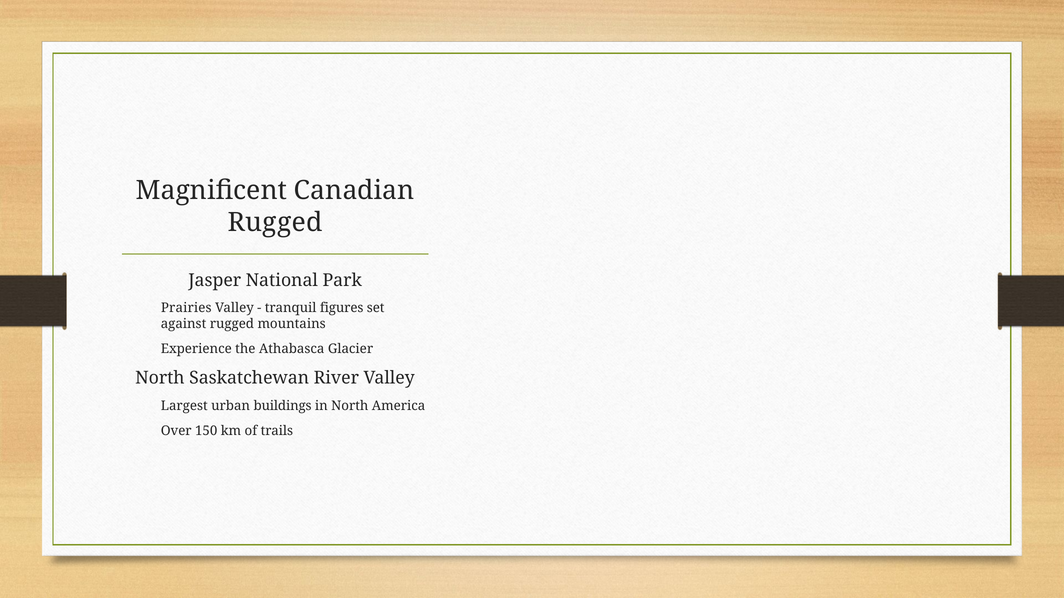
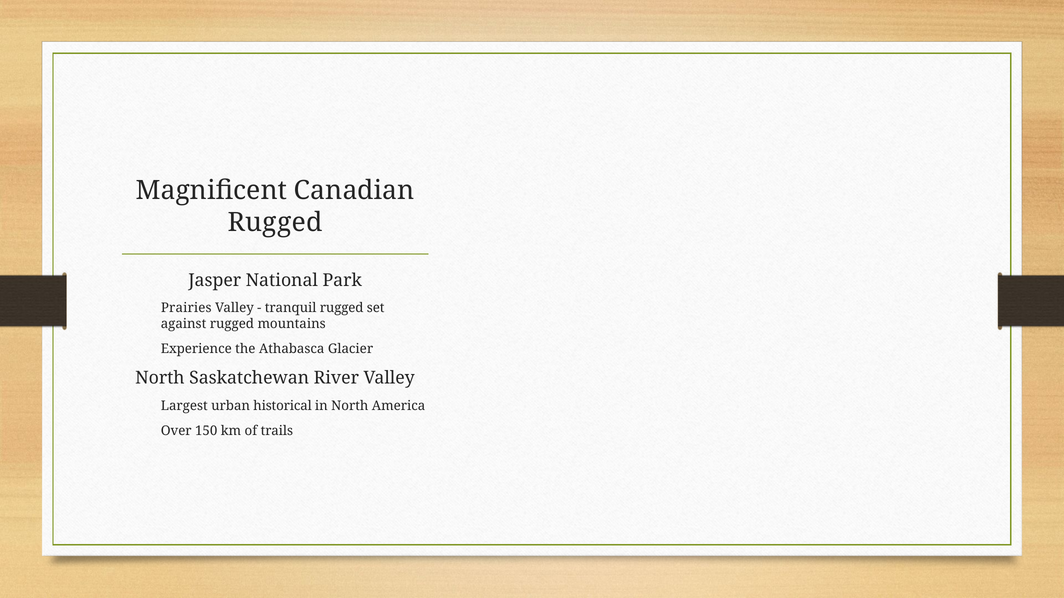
tranquil figures: figures -> rugged
buildings: buildings -> historical
